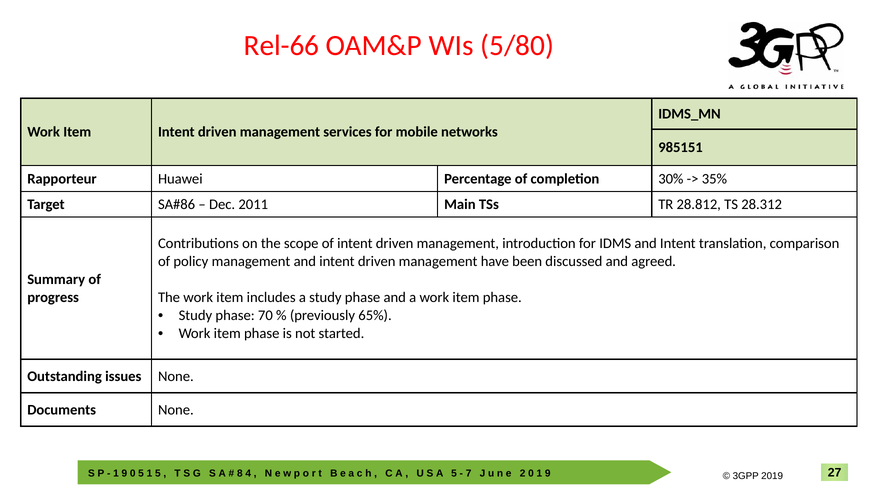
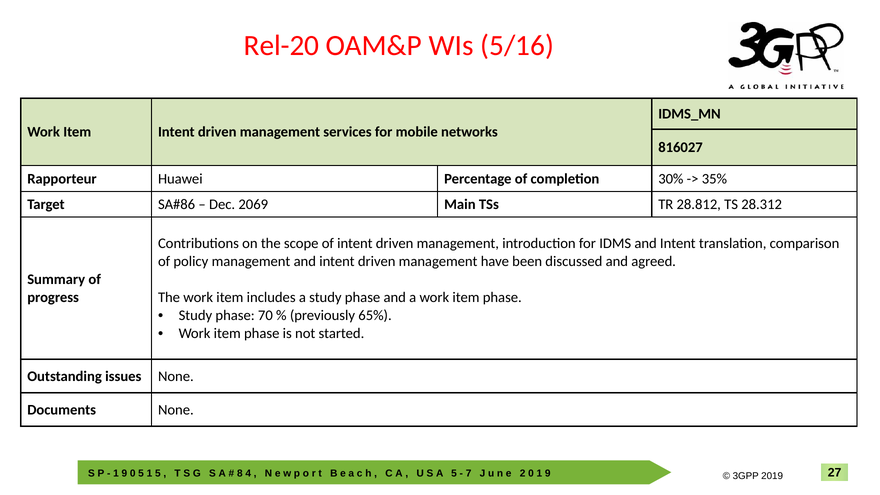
Rel-66: Rel-66 -> Rel-20
5/80: 5/80 -> 5/16
985151: 985151 -> 816027
2011: 2011 -> 2069
